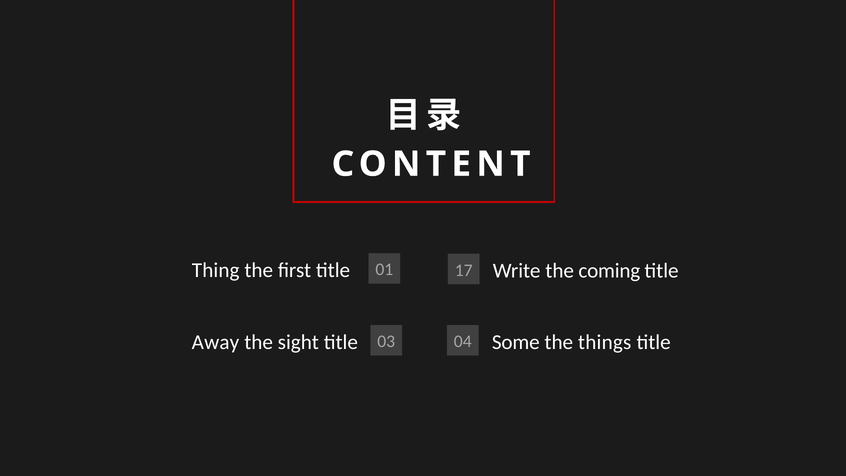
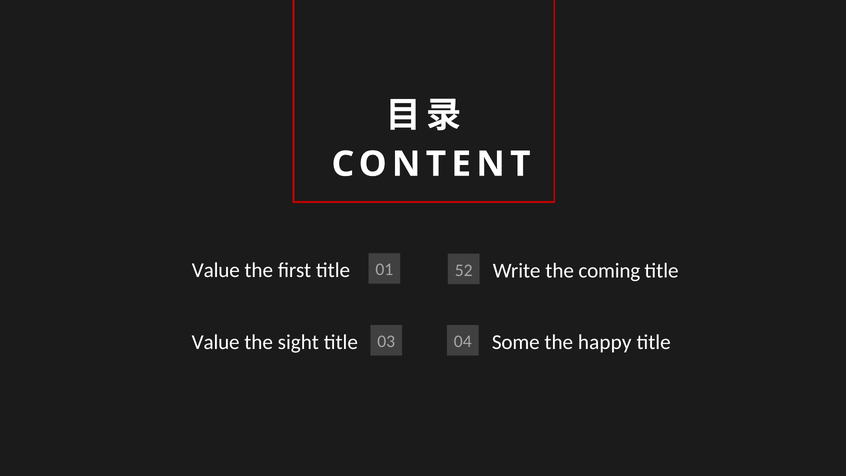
Thing at (216, 270): Thing -> Value
17: 17 -> 52
Away at (216, 342): Away -> Value
things: things -> happy
